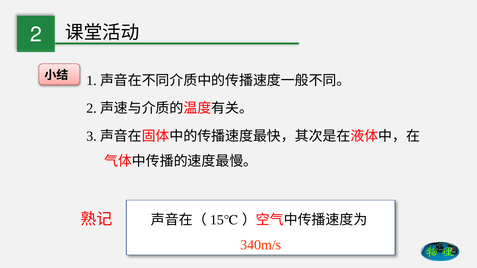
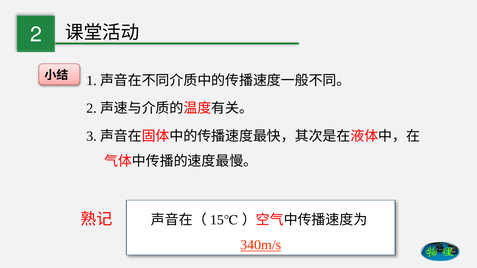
340m/s underline: none -> present
